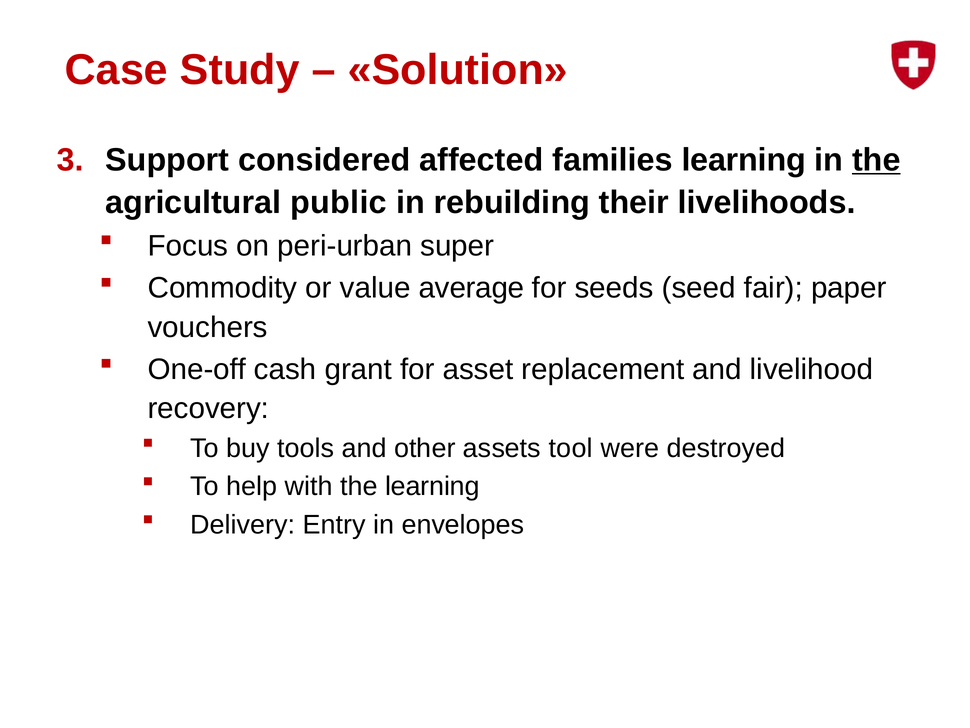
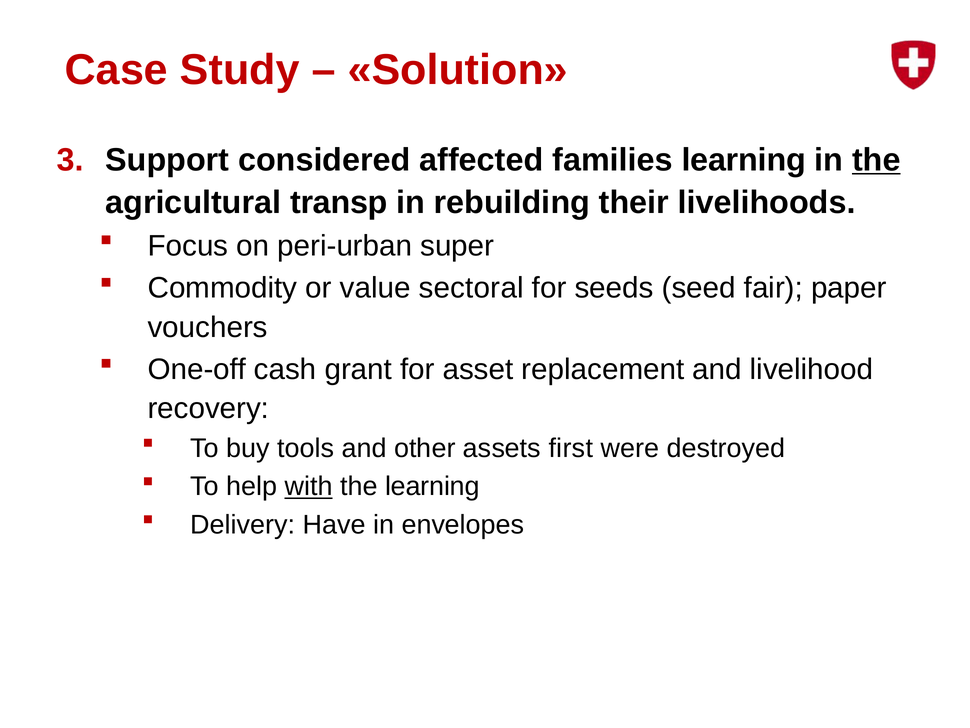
public: public -> transp
average: average -> sectoral
tool: tool -> first
with underline: none -> present
Entry: Entry -> Have
